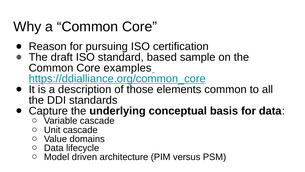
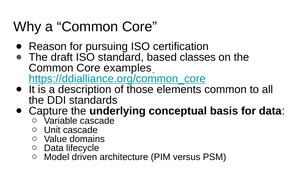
sample: sample -> classes
